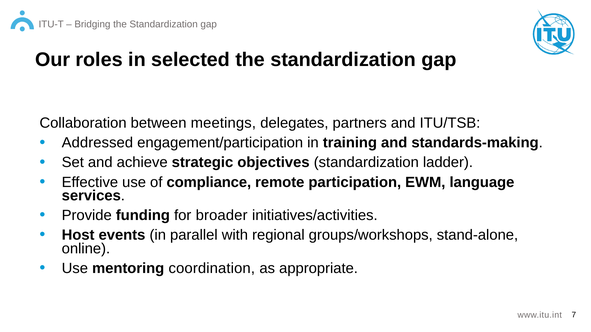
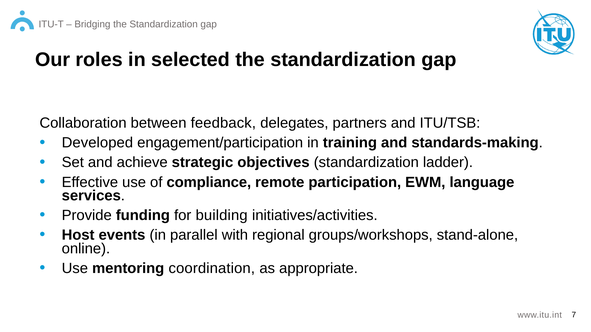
meetings: meetings -> feedback
Addressed: Addressed -> Developed
broader: broader -> building
